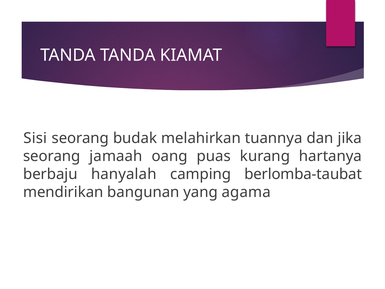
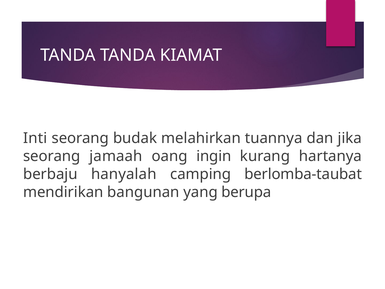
Sisi: Sisi -> Inti
puas: puas -> ingin
agama: agama -> berupa
